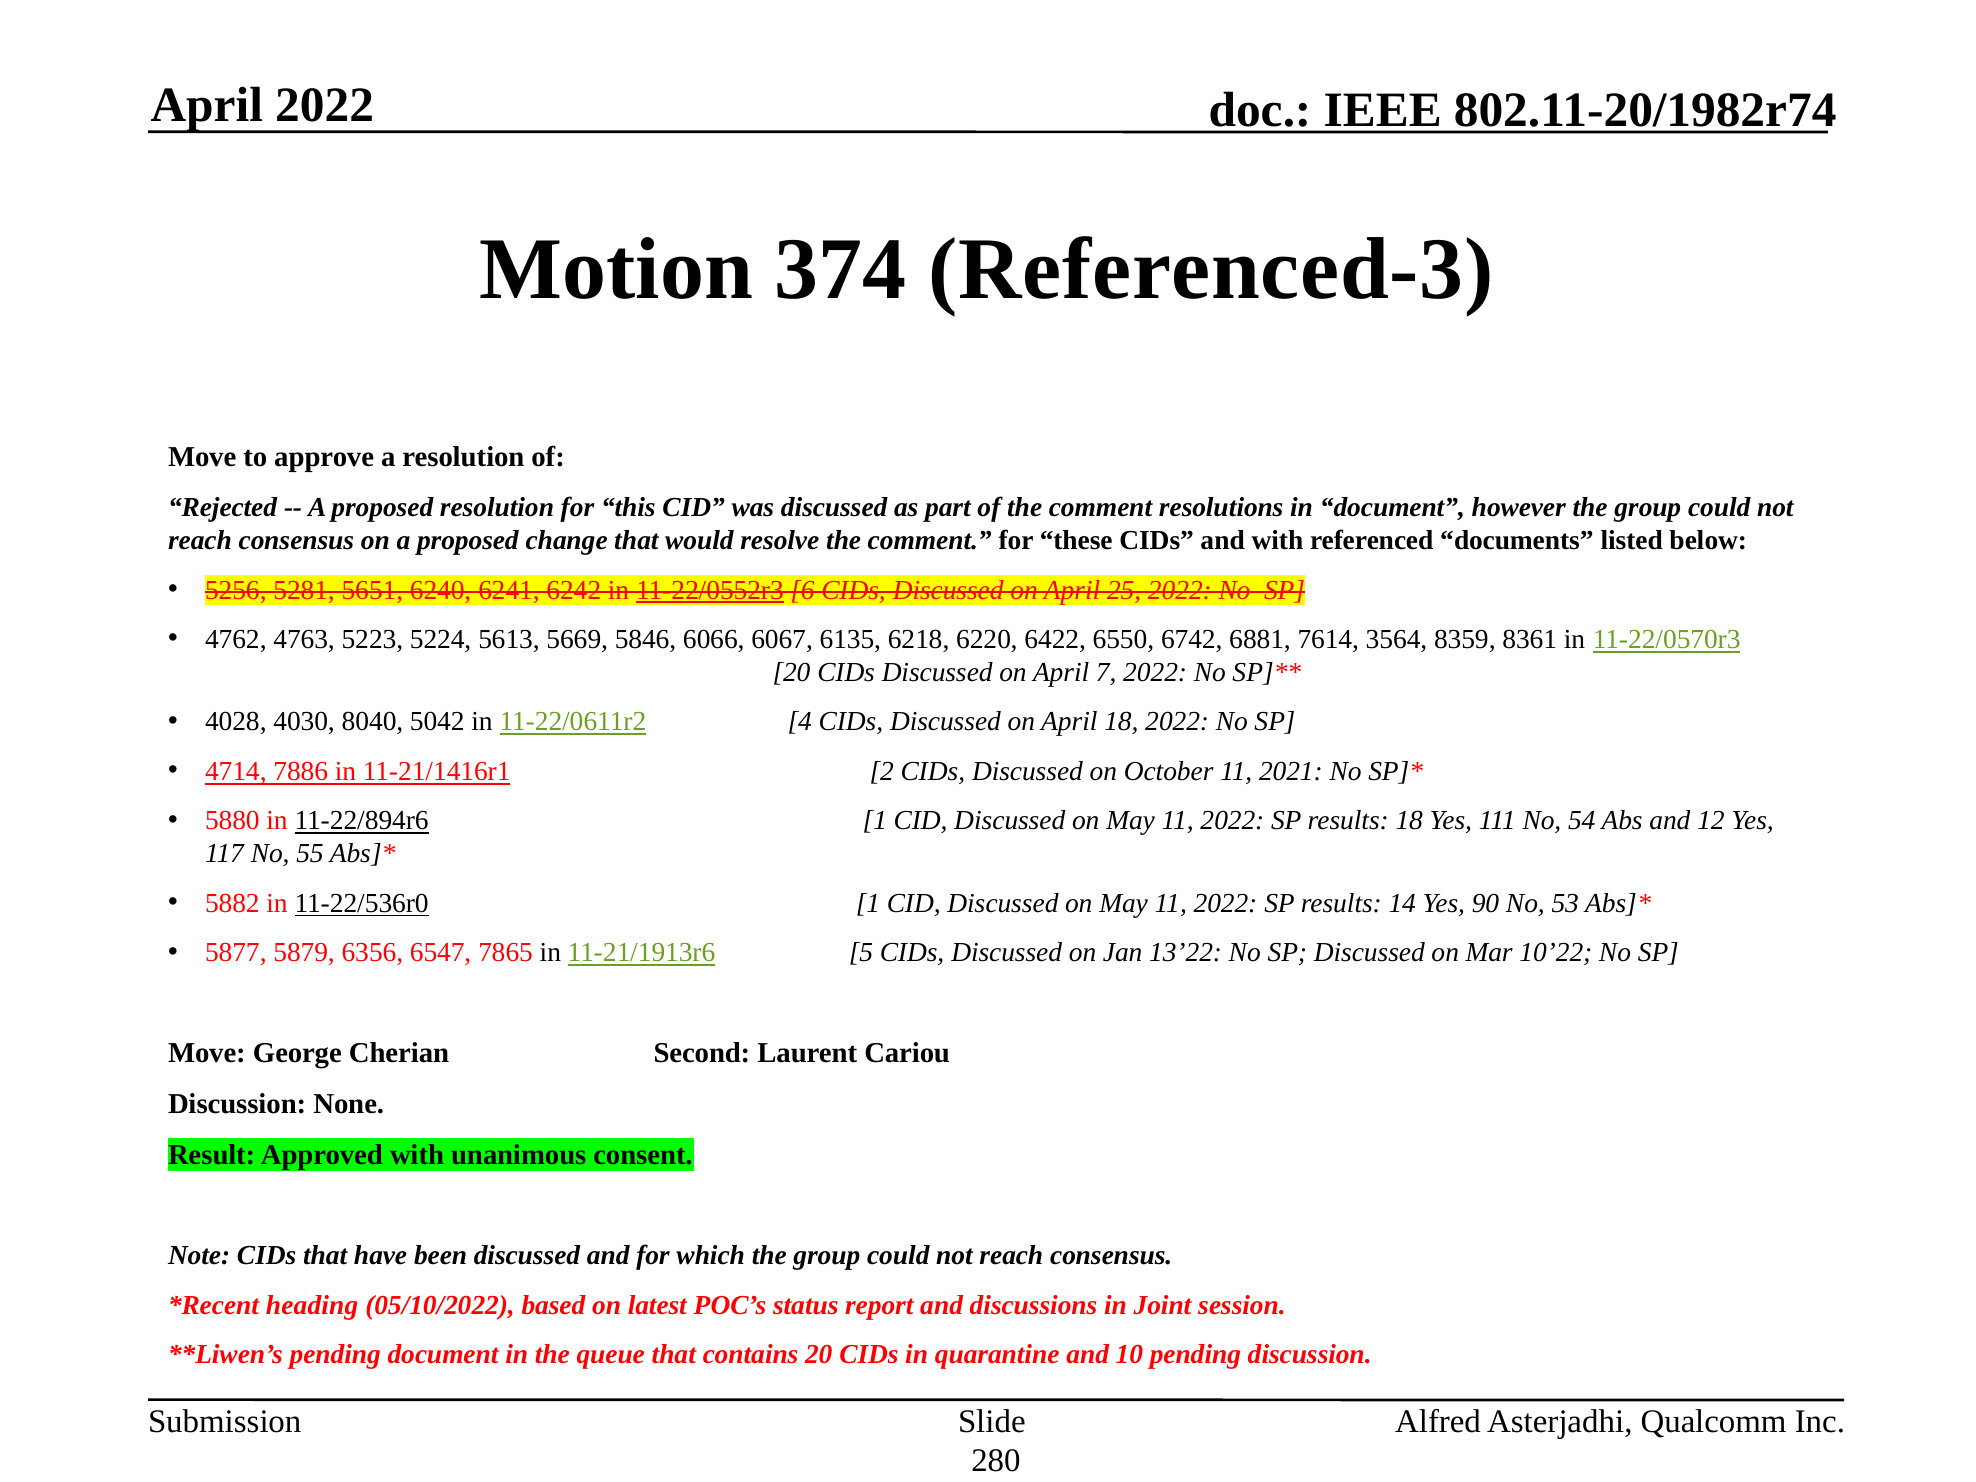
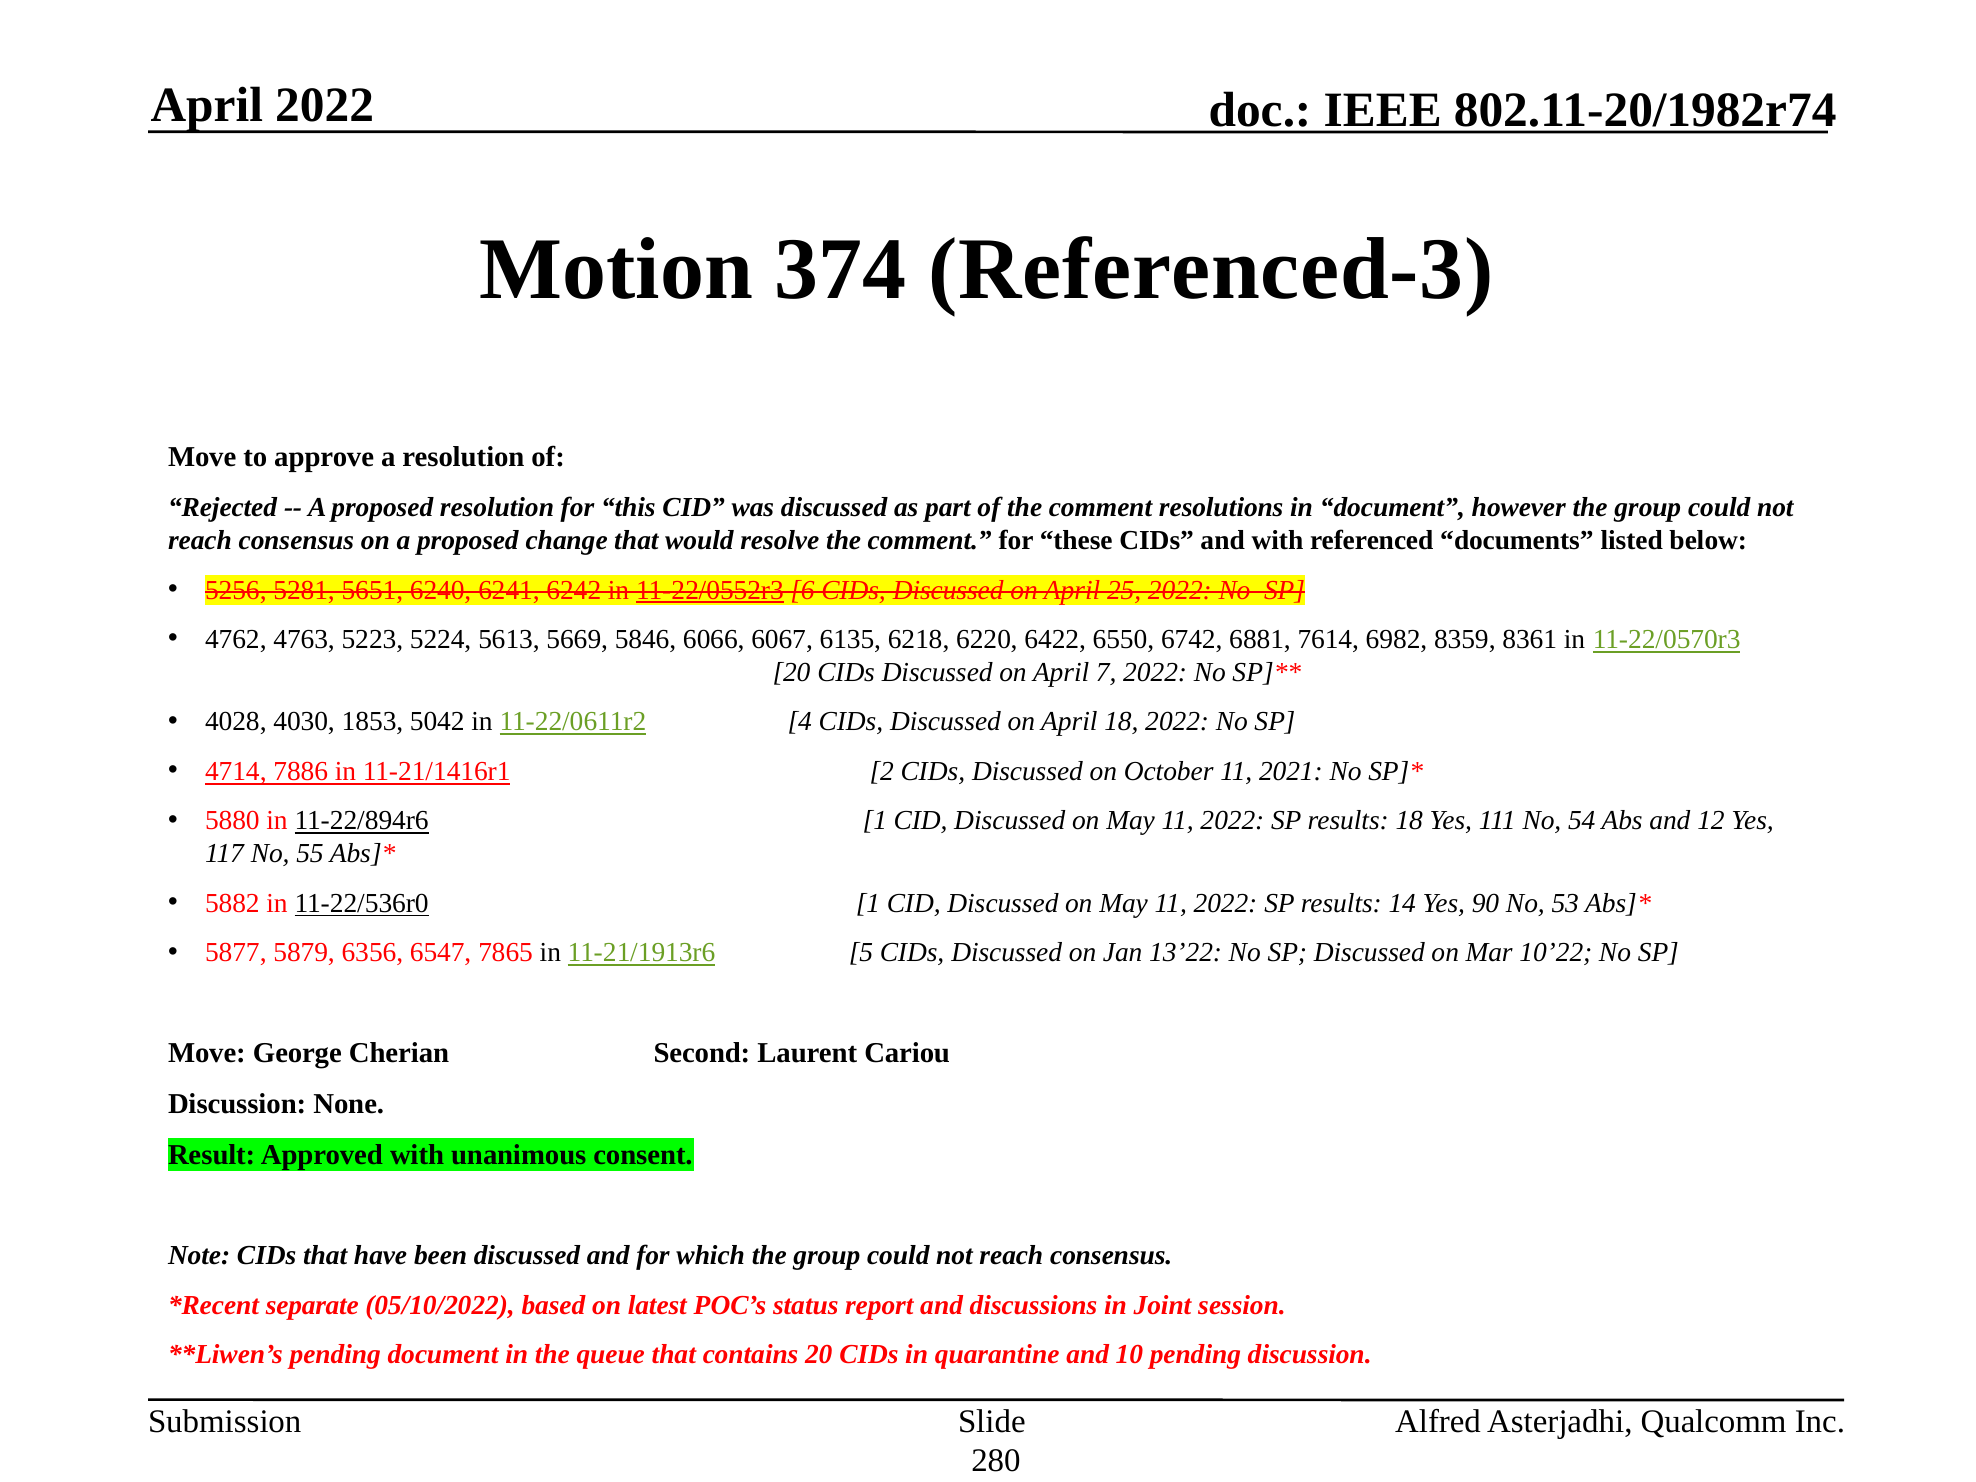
3564: 3564 -> 6982
8040: 8040 -> 1853
heading: heading -> separate
